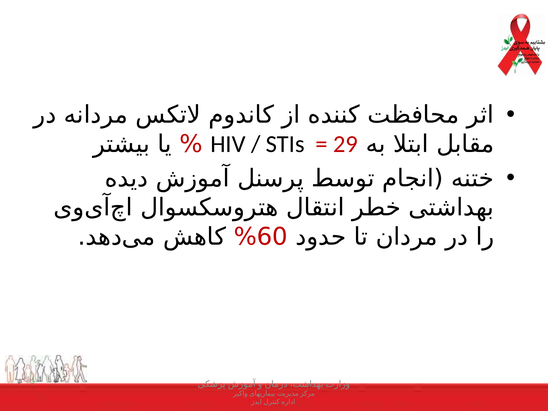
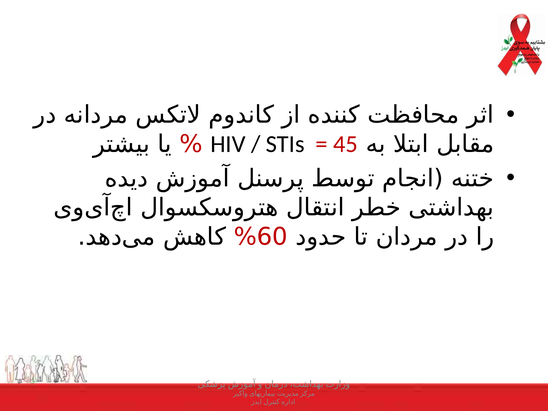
29: 29 -> 45
